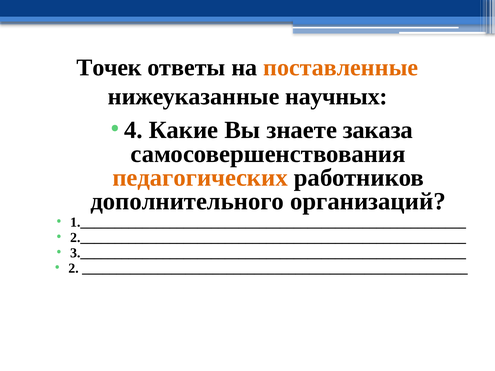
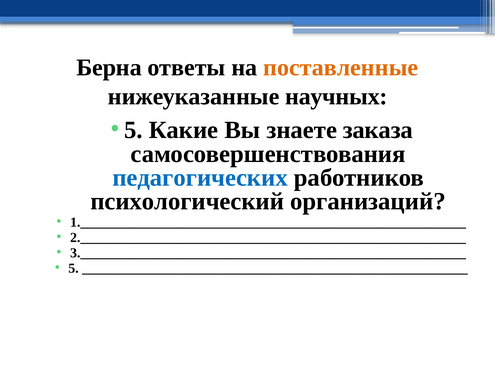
Точек: Точек -> Берна
4 at (133, 130): 4 -> 5
педагогических colour: orange -> blue
дополнительного: дополнительного -> психологический
2 at (74, 268): 2 -> 5
